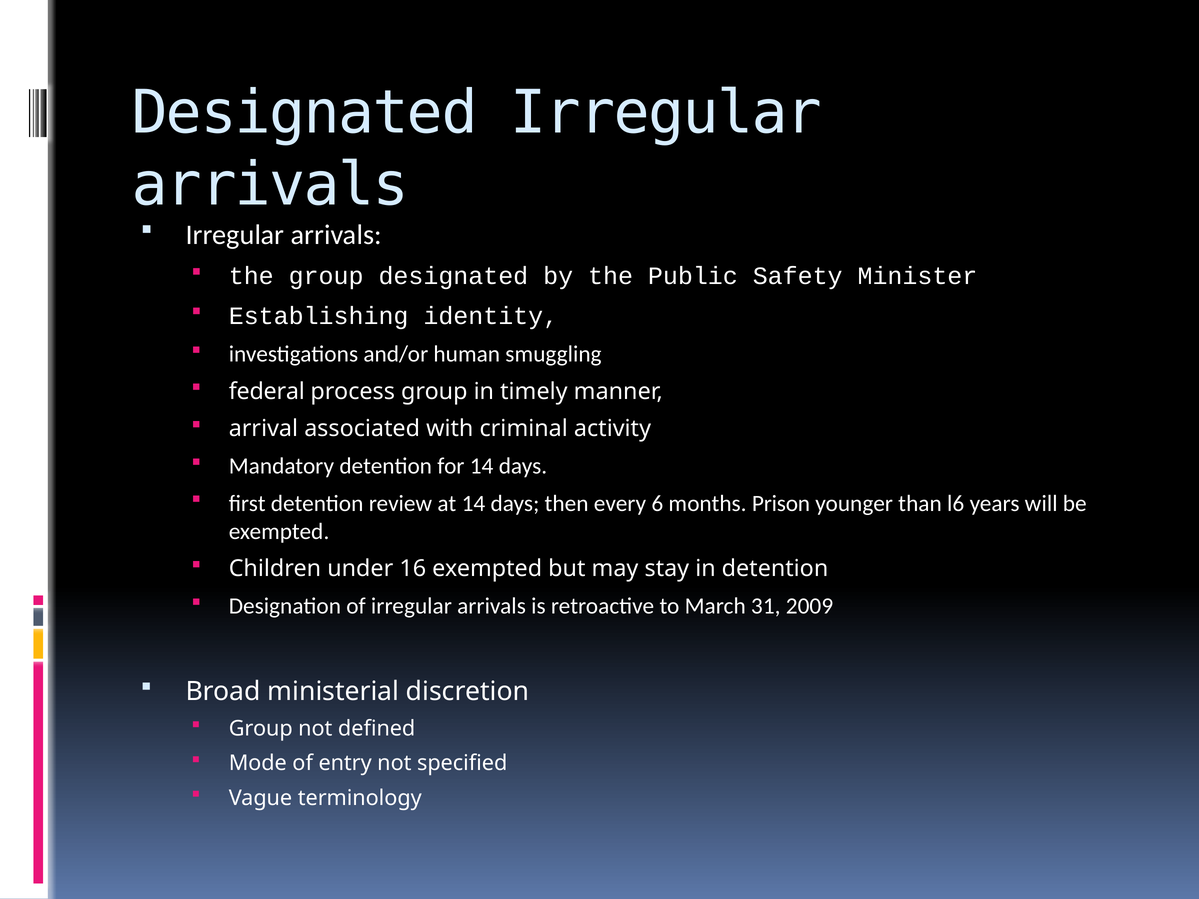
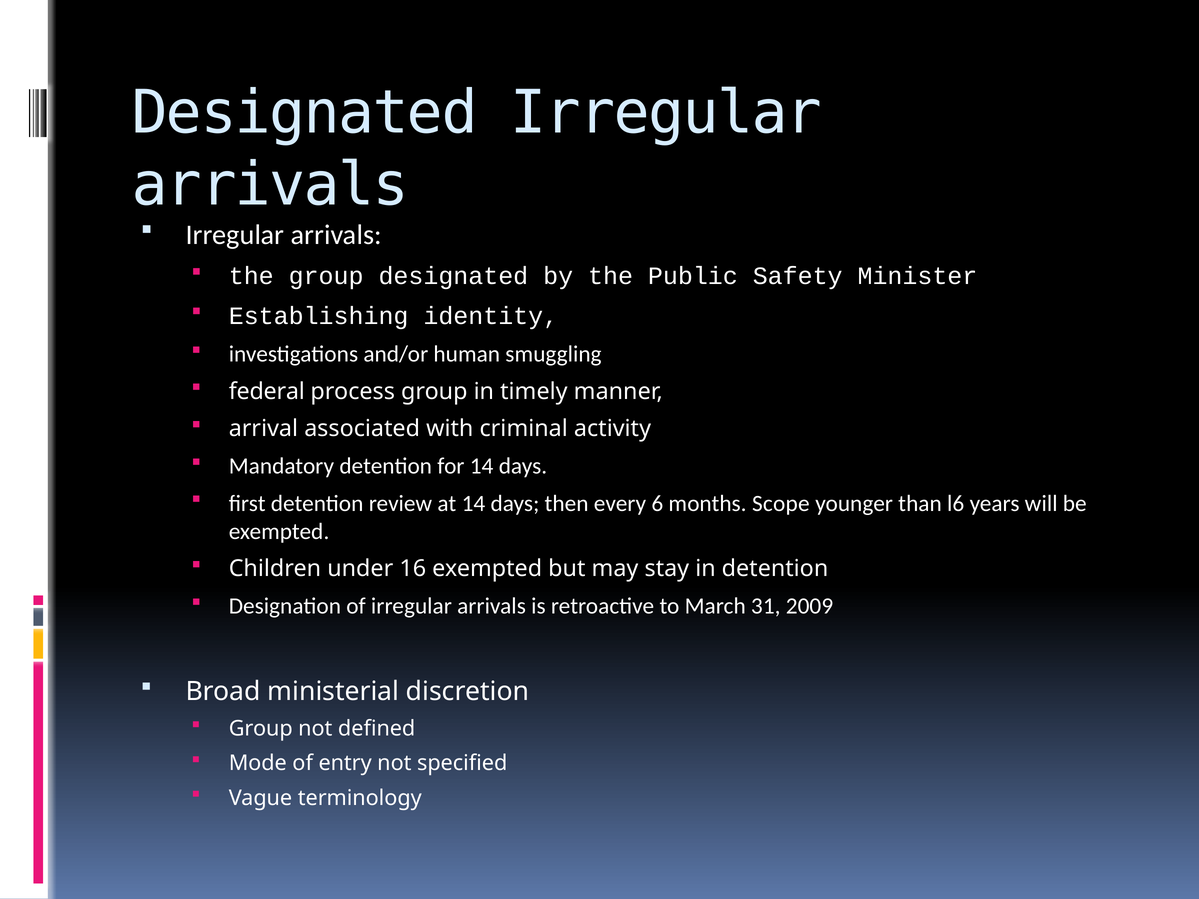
Prison: Prison -> Scope
